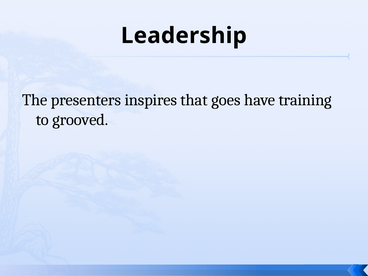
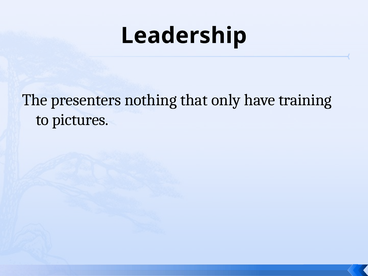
inspires: inspires -> nothing
goes: goes -> only
grooved: grooved -> pictures
